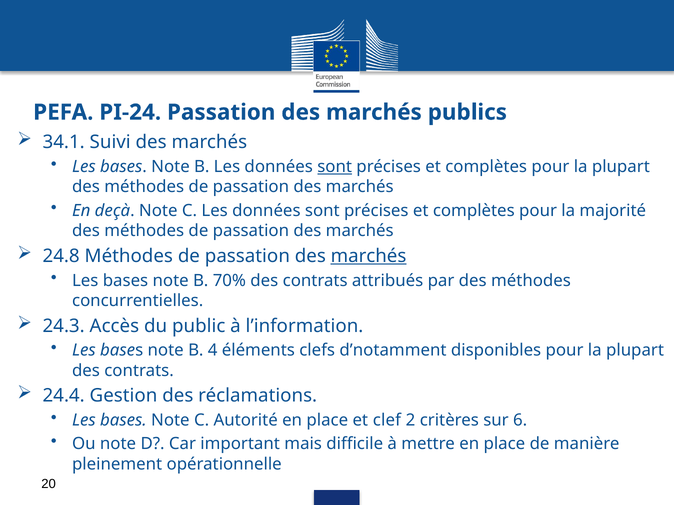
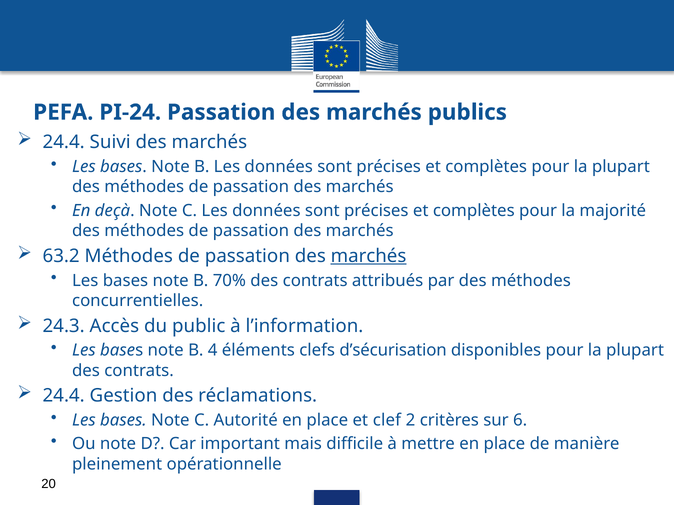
34.1 at (64, 142): 34.1 -> 24.4
sont at (335, 167) underline: present -> none
24.8: 24.8 -> 63.2
d’notamment: d’notamment -> d’sécurisation
